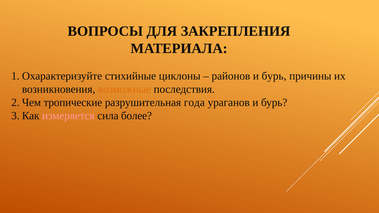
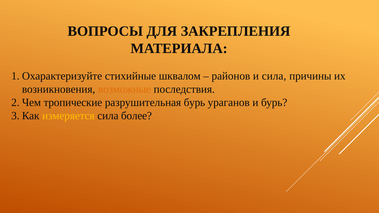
циклоны: циклоны -> шквалом
бурь at (274, 76): бурь -> сила
разрушительная года: года -> бурь
измеряется colour: pink -> yellow
